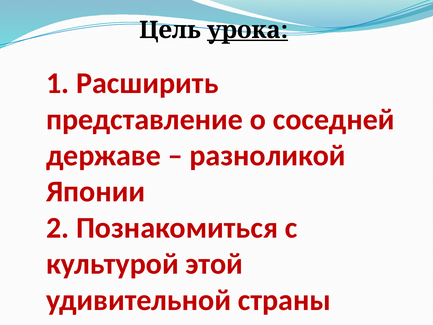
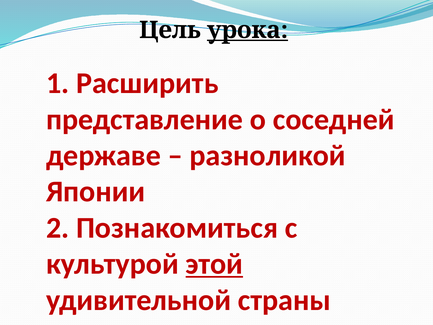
этой underline: none -> present
